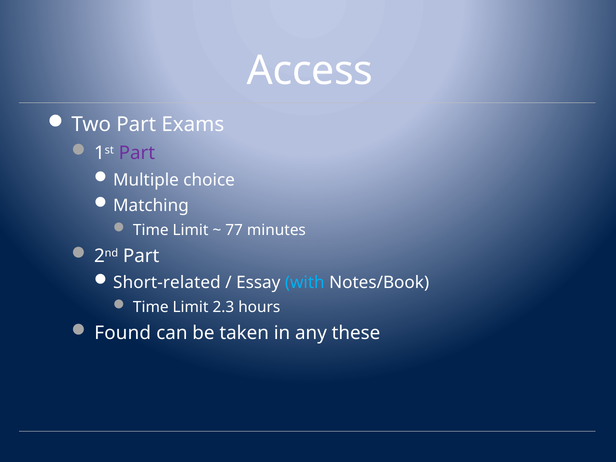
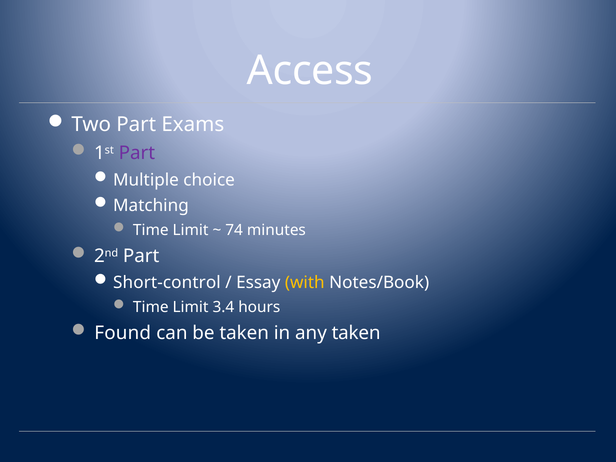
77: 77 -> 74
Short-related: Short-related -> Short-control
with colour: light blue -> yellow
2.3: 2.3 -> 3.4
any these: these -> taken
